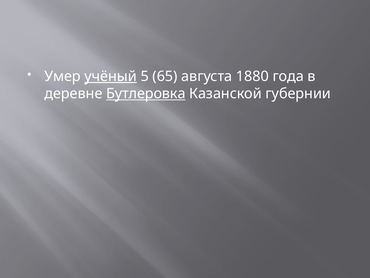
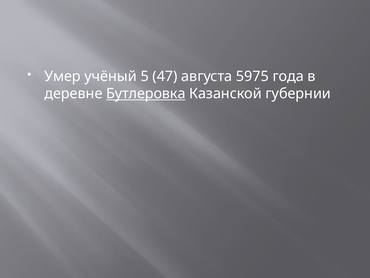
учёный underline: present -> none
65: 65 -> 47
1880: 1880 -> 5975
